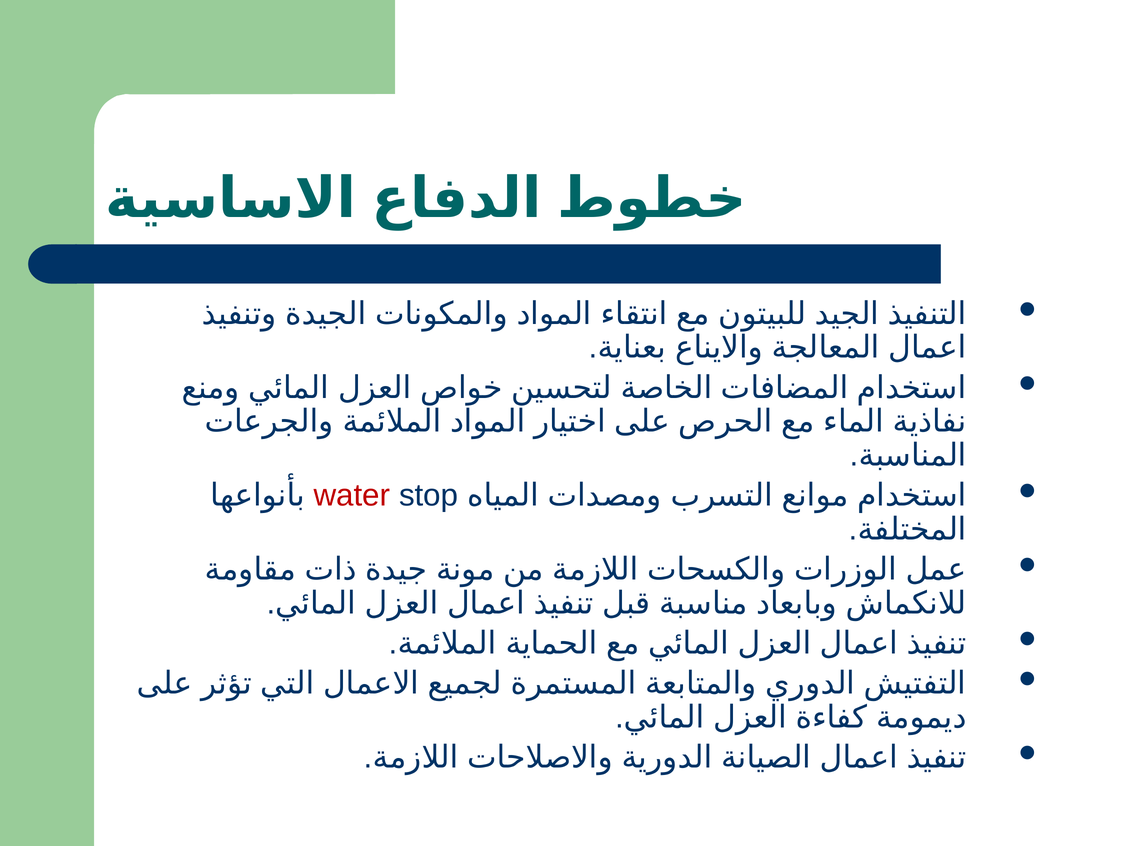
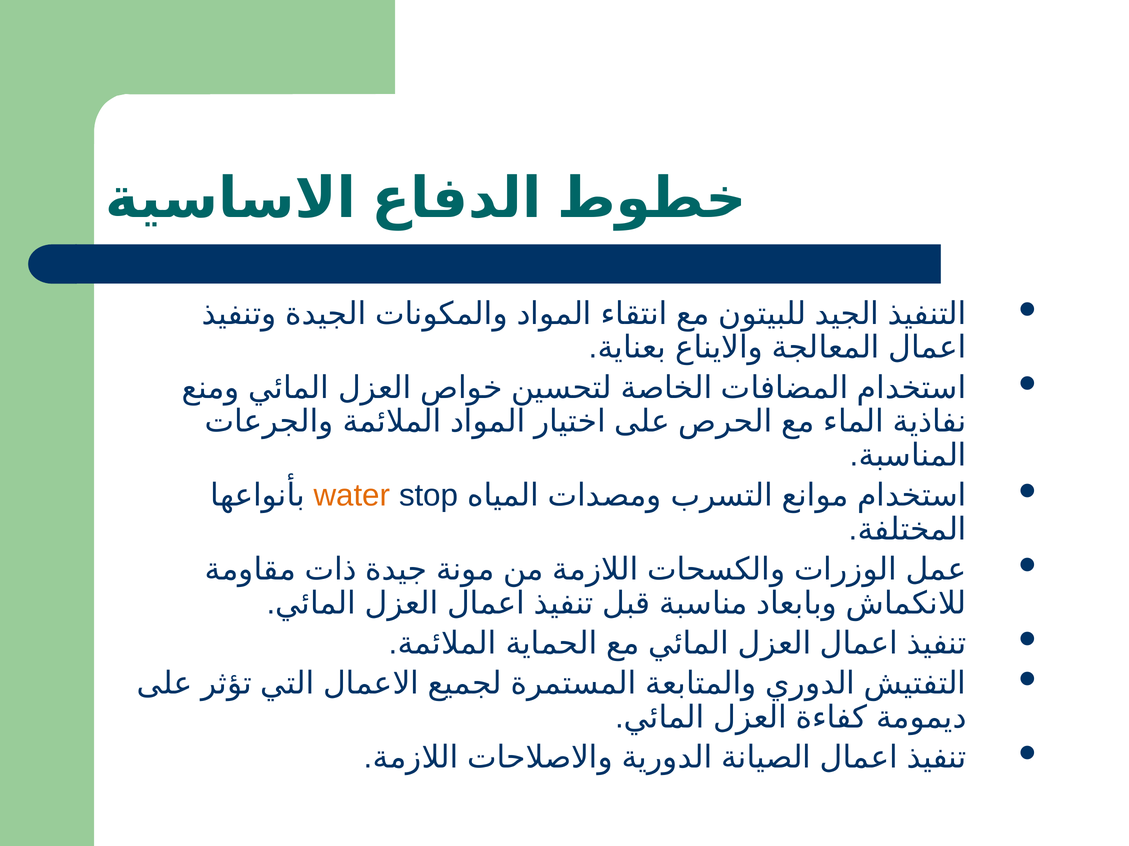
water colour: red -> orange
